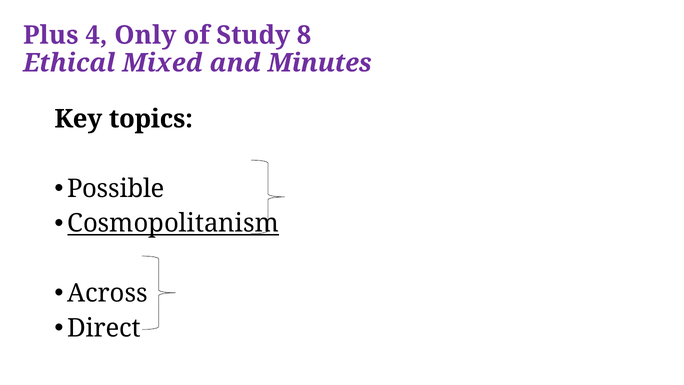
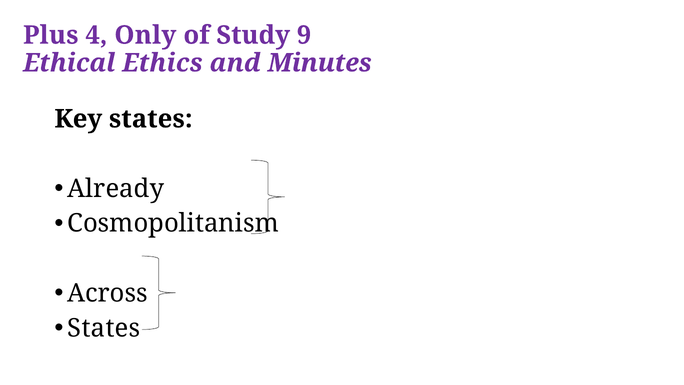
8: 8 -> 9
Mixed: Mixed -> Ethics
Key topics: topics -> states
Possible: Possible -> Already
Cosmopolitanism underline: present -> none
Direct at (104, 328): Direct -> States
